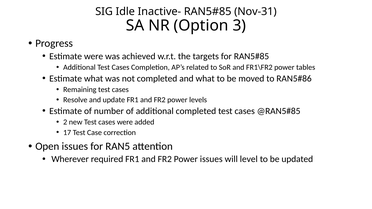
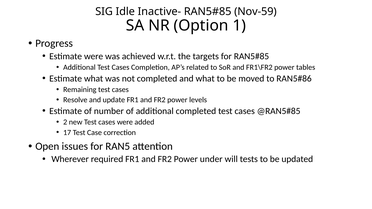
Nov-31: Nov-31 -> Nov-59
3: 3 -> 1
Power issues: issues -> under
level: level -> tests
